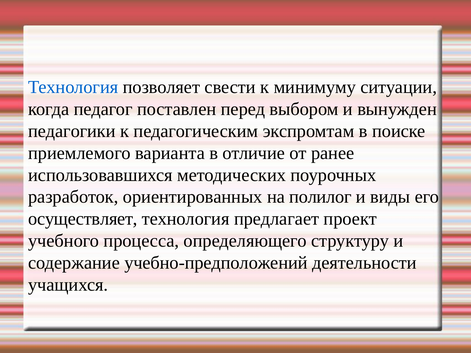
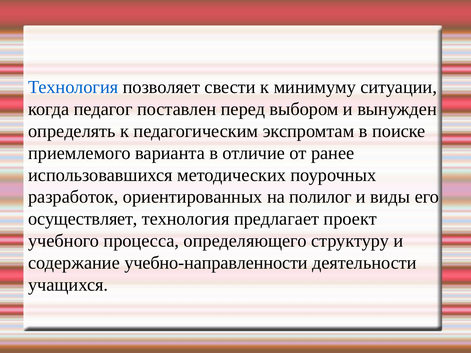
педагогики: педагогики -> определять
учебно-предположений: учебно-предположений -> учебно-направленности
